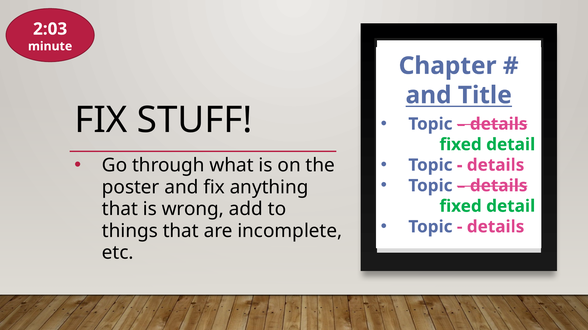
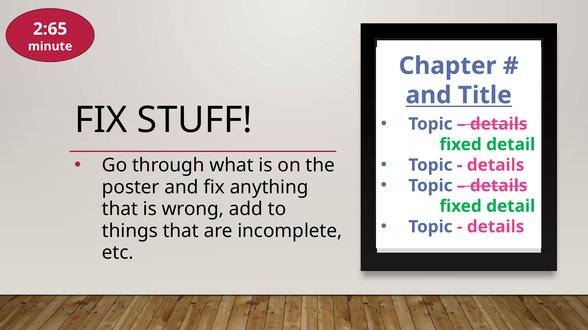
2:03: 2:03 -> 2:65
